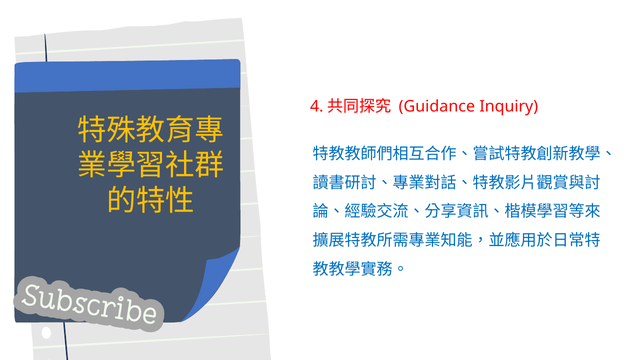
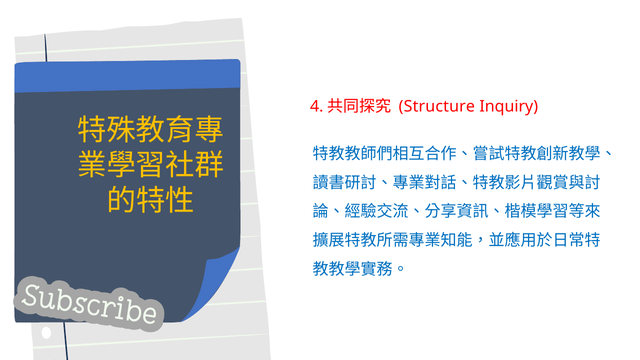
Guidance: Guidance -> Structure
